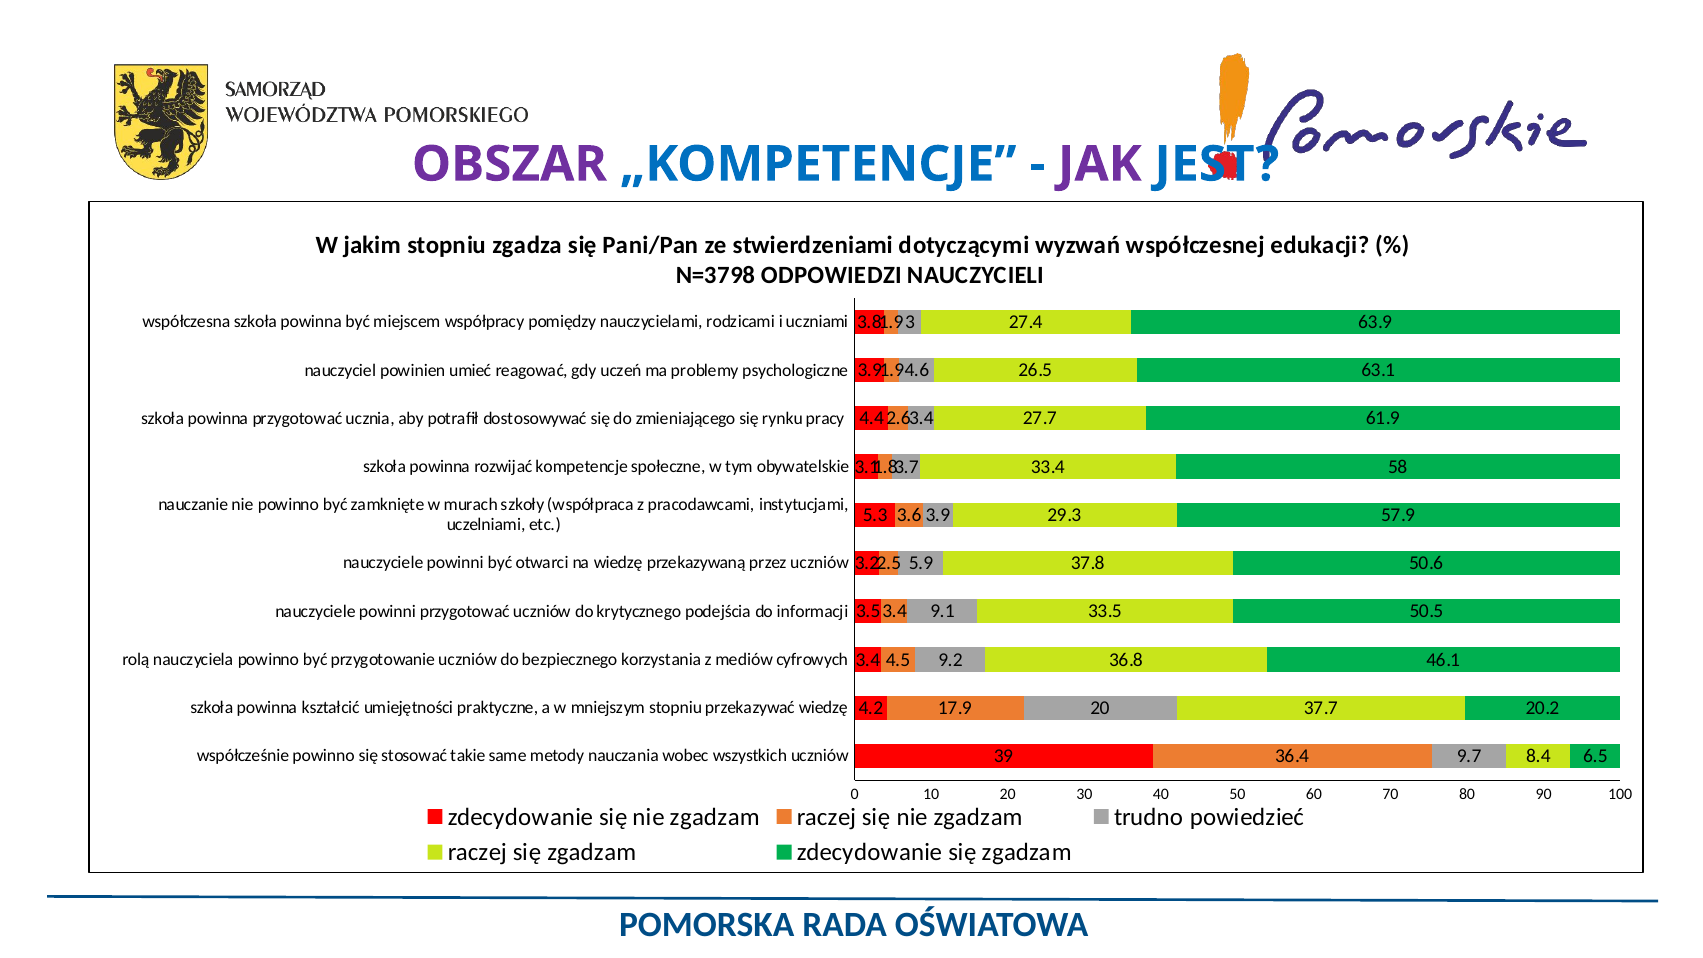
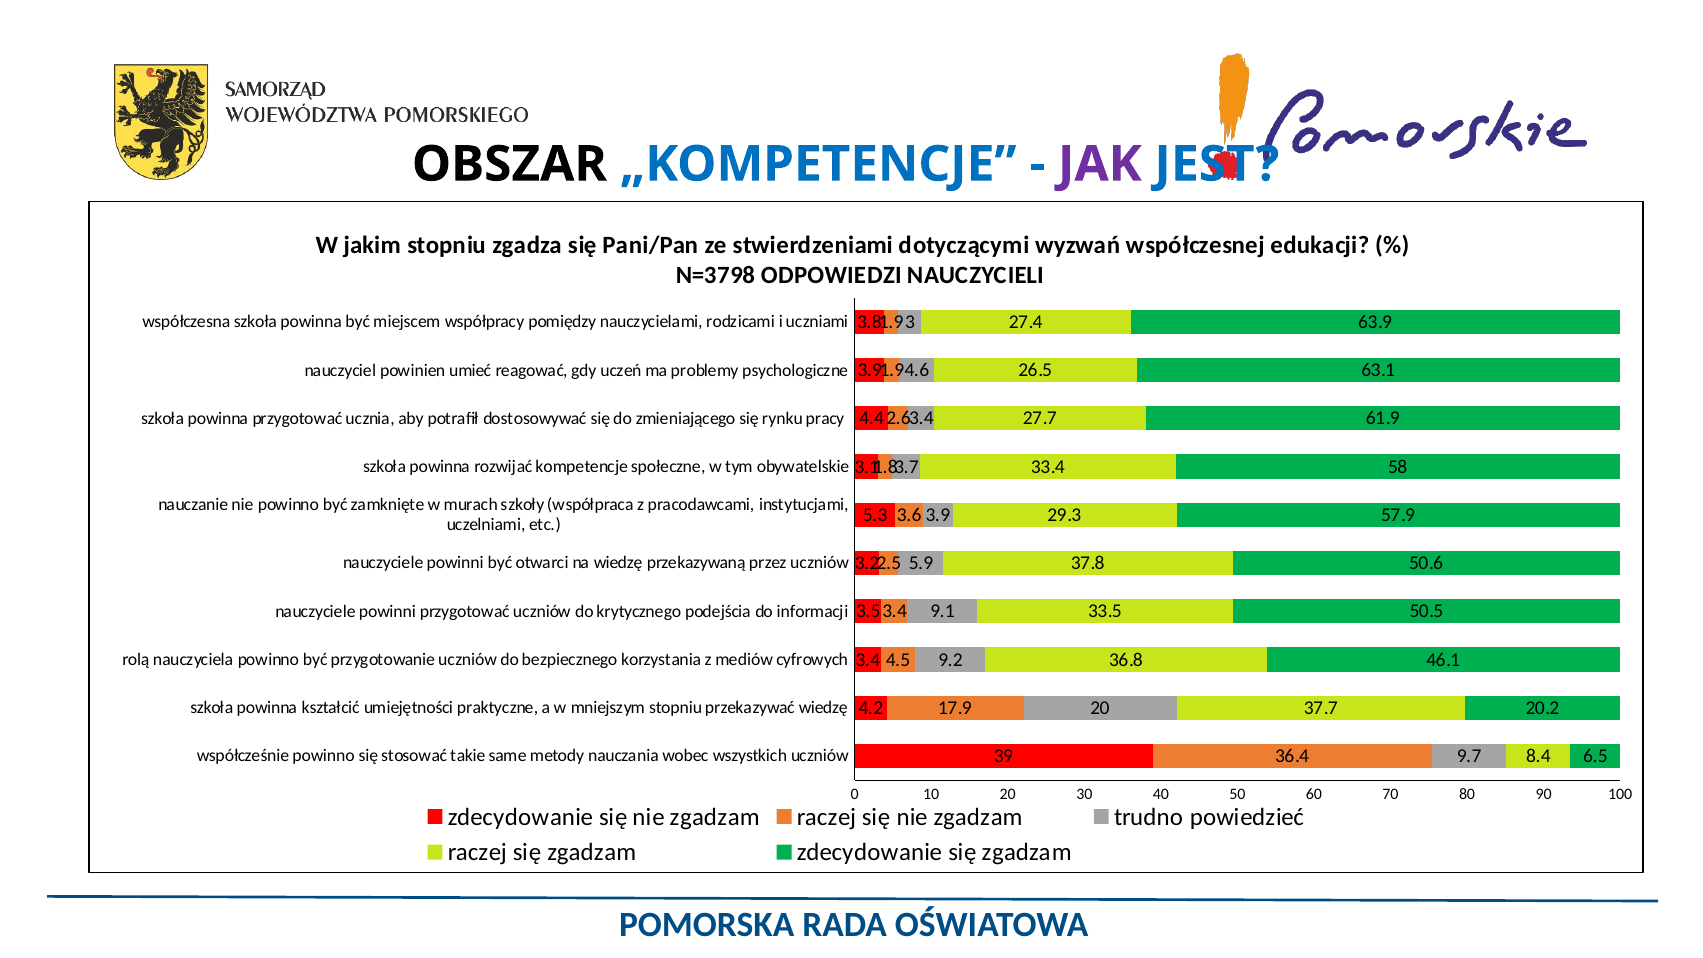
OBSZAR colour: purple -> black
